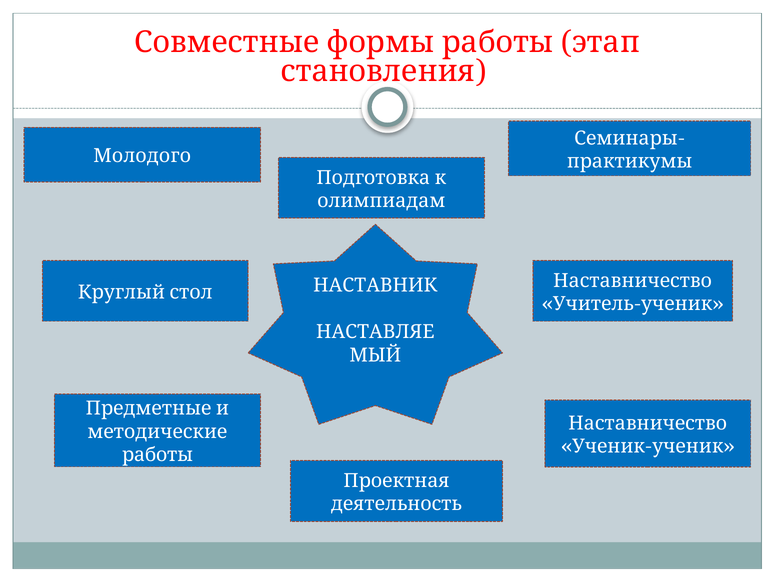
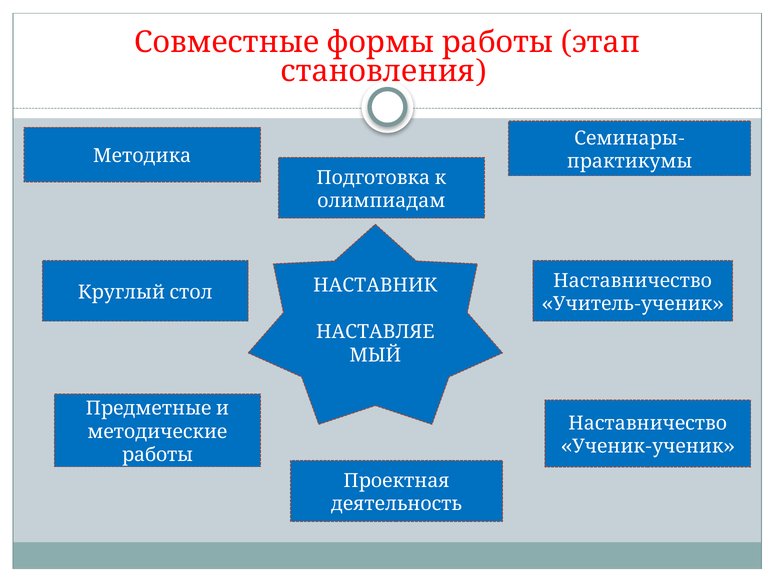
Молодого: Молодого -> Методика
